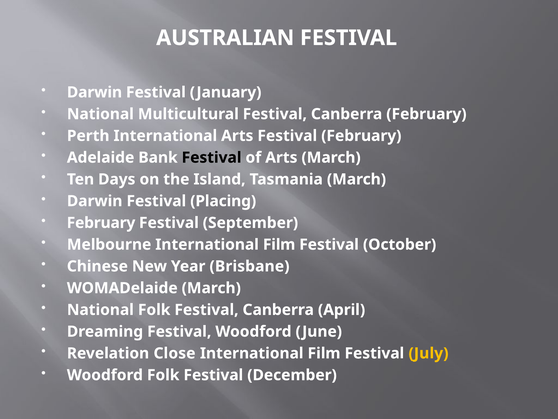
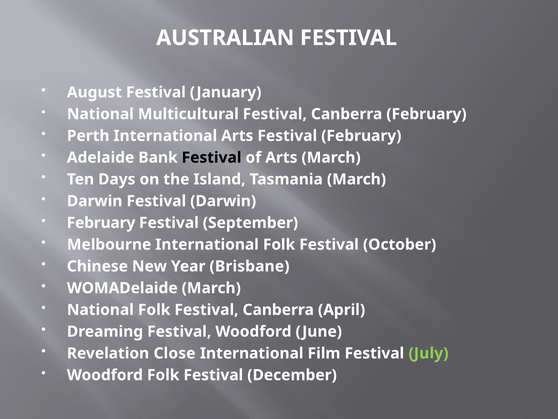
Darwin at (94, 92): Darwin -> August
Festival Placing: Placing -> Darwin
Melbourne International Film: Film -> Folk
July colour: yellow -> light green
